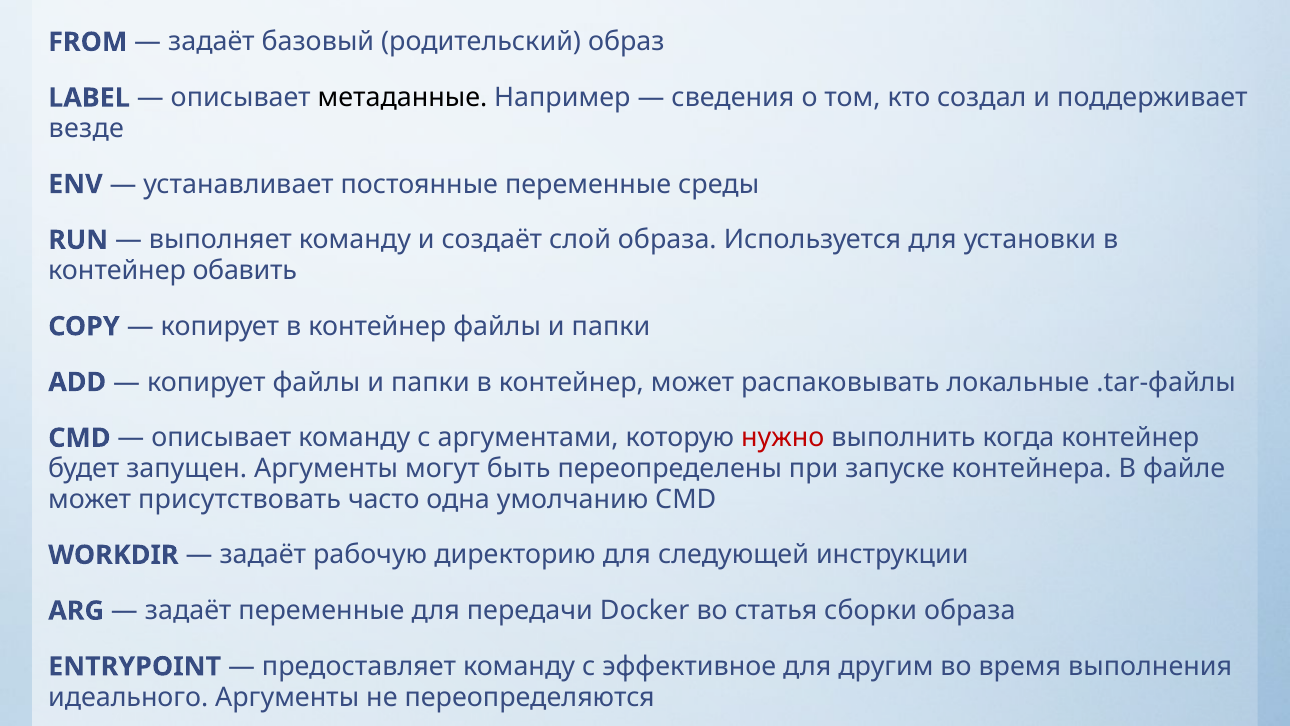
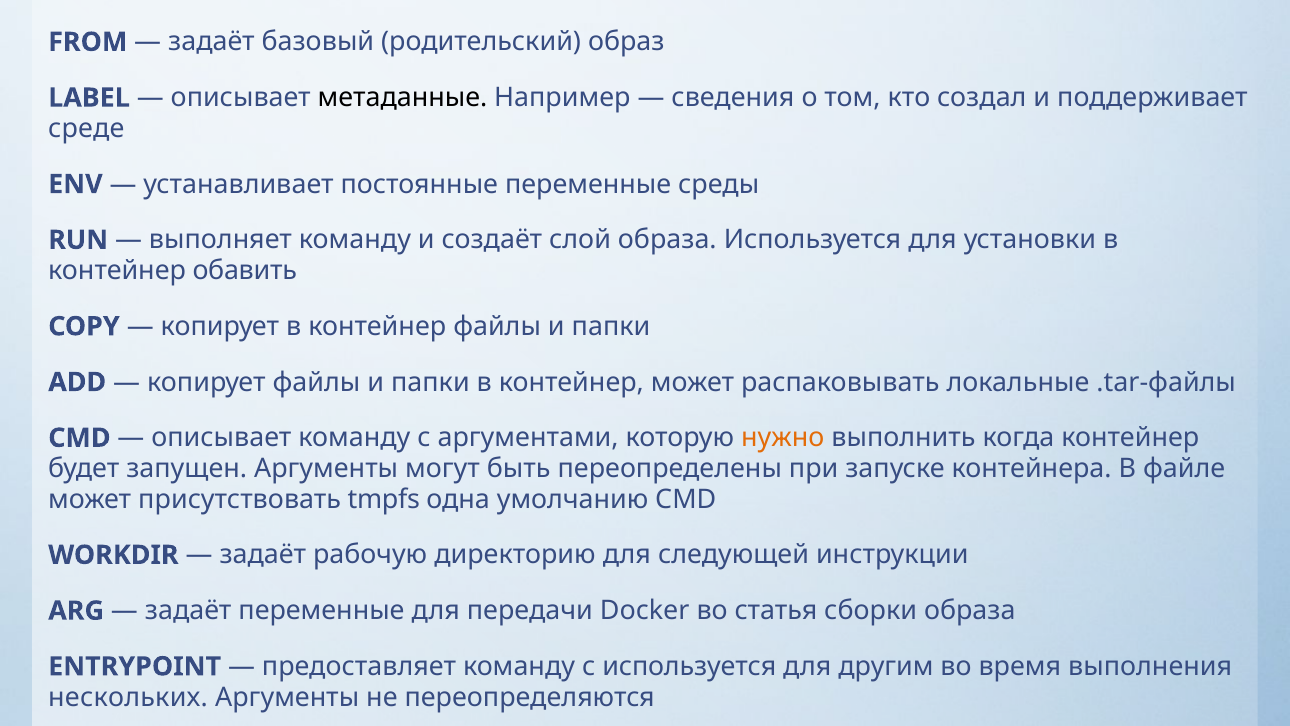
везде: везде -> среде
нужно colour: red -> orange
часто: часто -> tmpfs
с эффективное: эффективное -> используется
идеального: идеального -> нескольких
